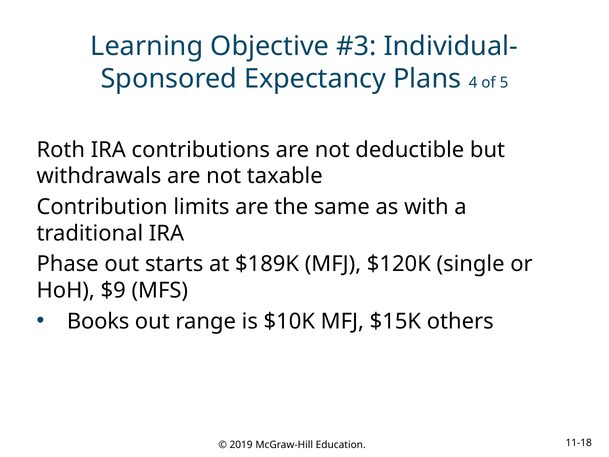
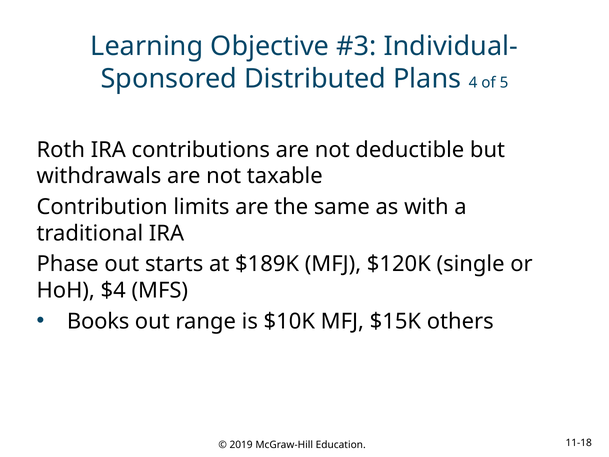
Expectancy: Expectancy -> Distributed
$9: $9 -> $4
